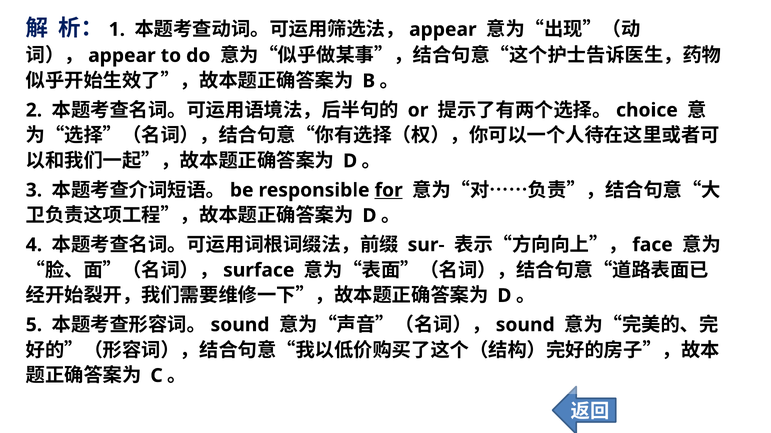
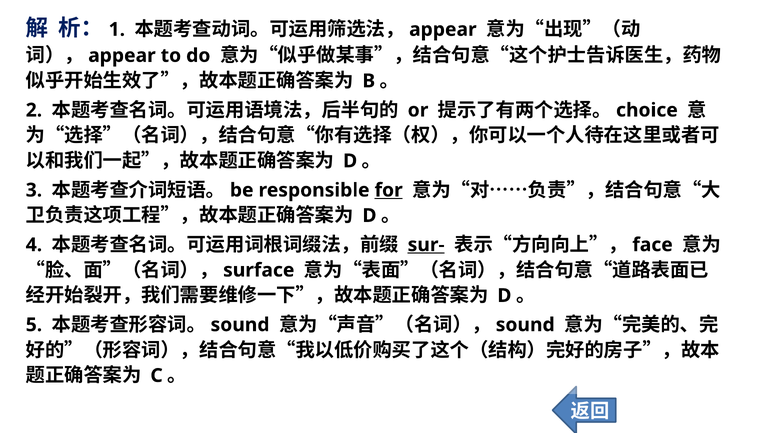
sur- underline: none -> present
